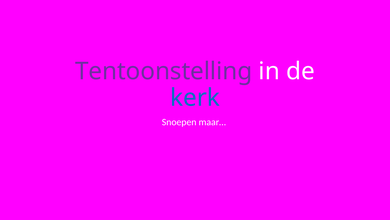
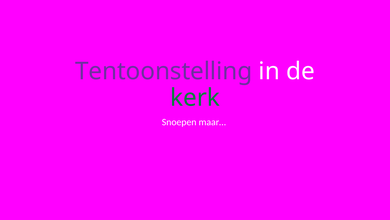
kerk colour: blue -> green
